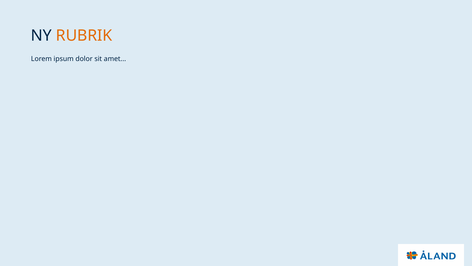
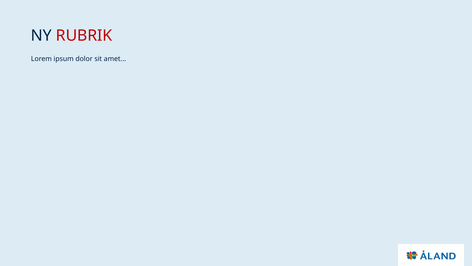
RUBRIK colour: orange -> red
